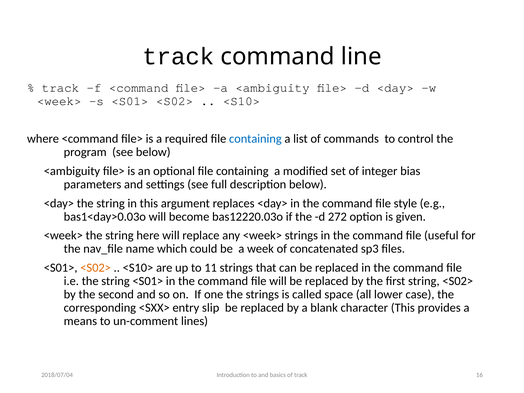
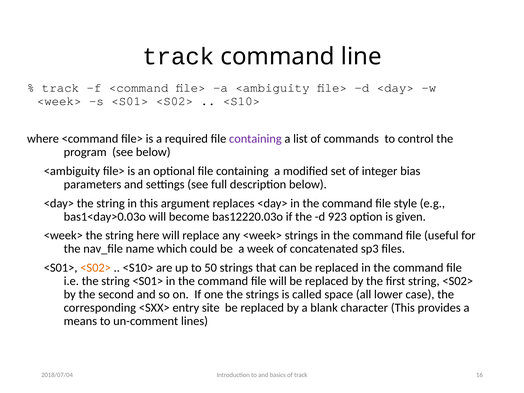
containing at (255, 139) colour: blue -> purple
272: 272 -> 923
11: 11 -> 50
slip: slip -> site
